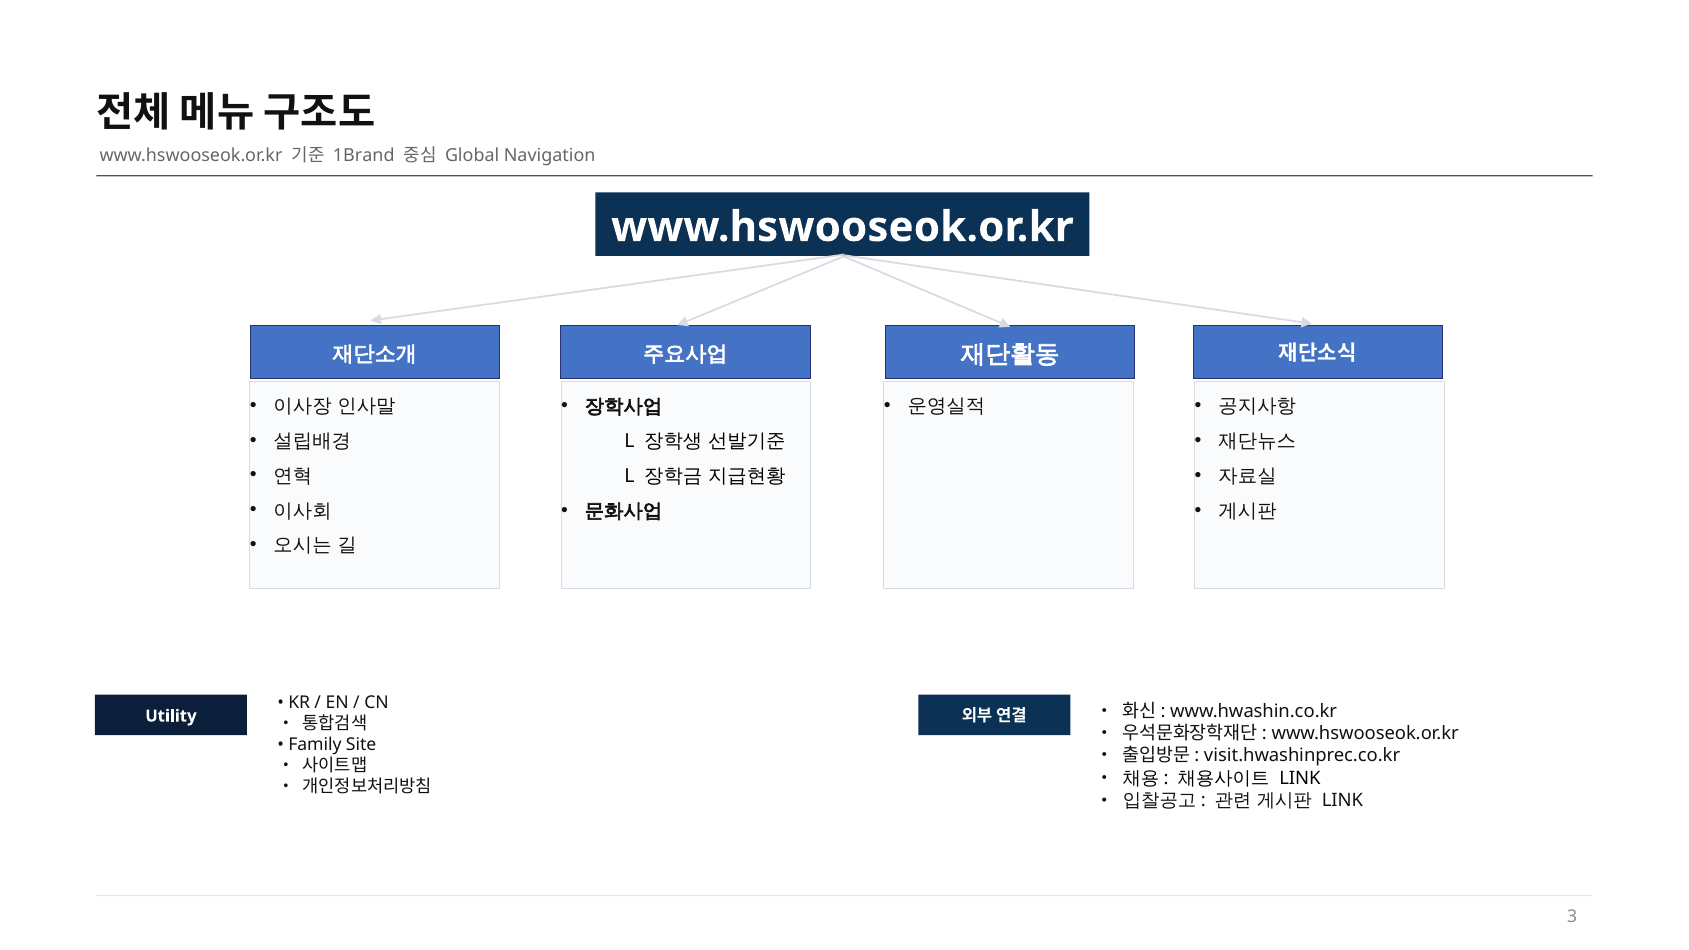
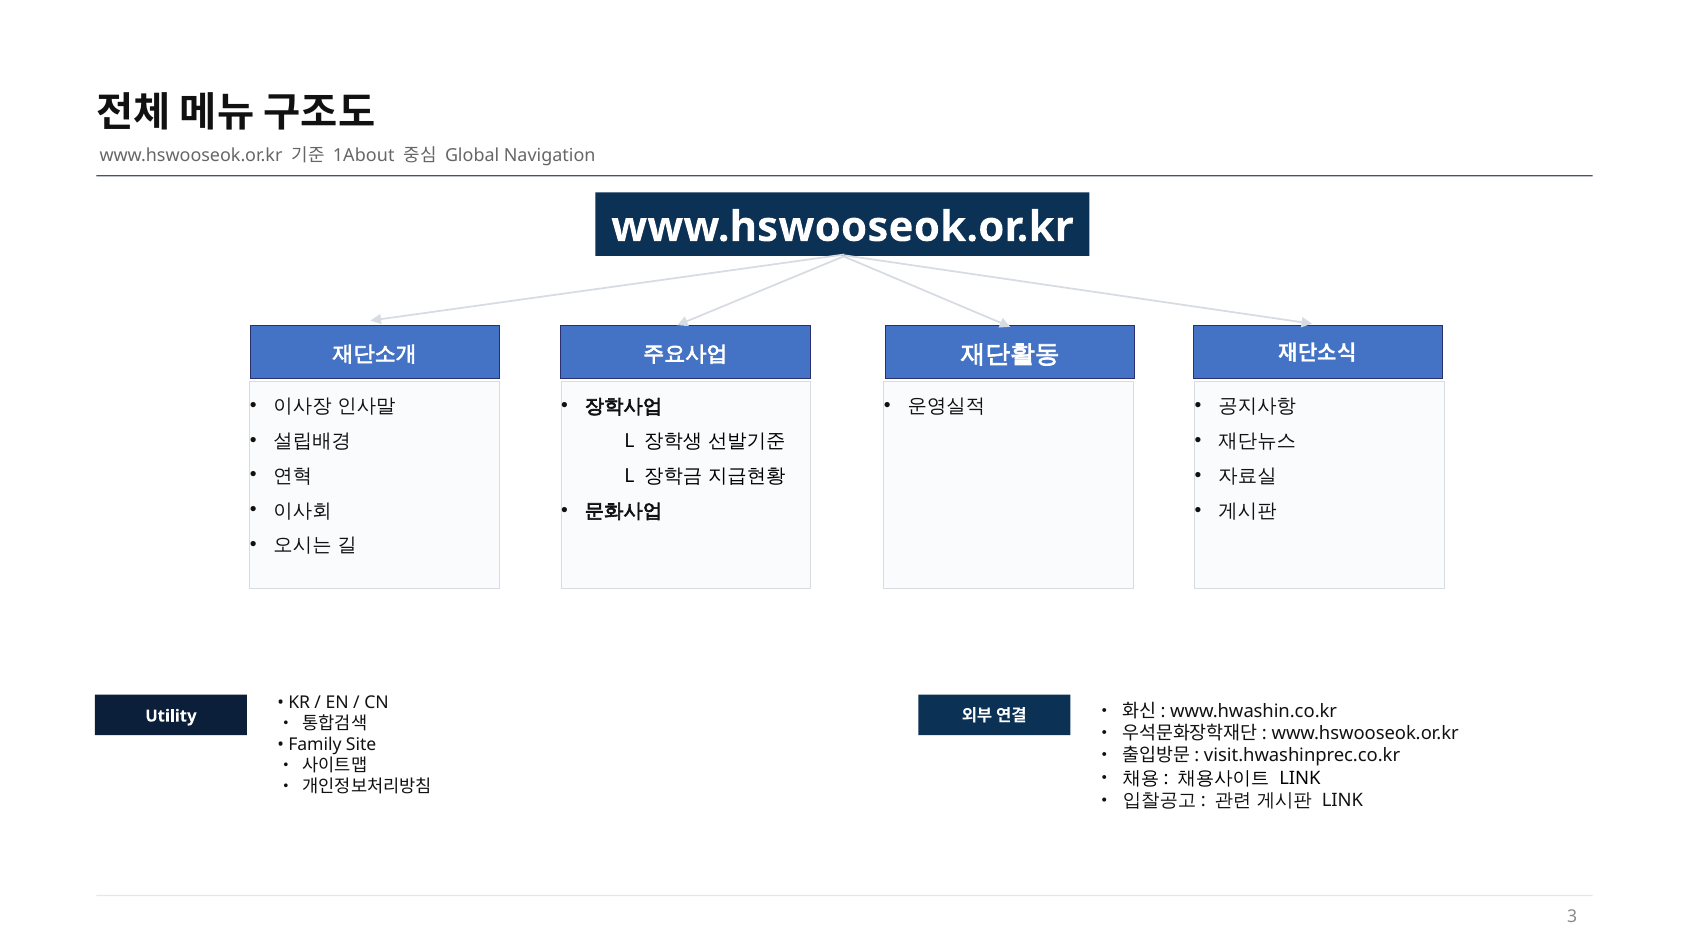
1Brand: 1Brand -> 1About
